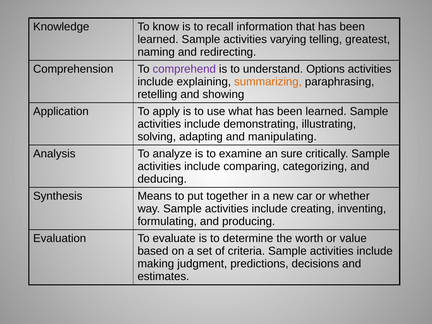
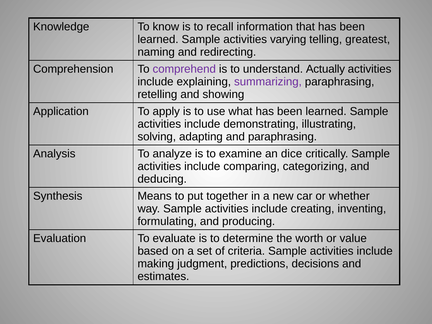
Options: Options -> Actually
summarizing colour: orange -> purple
and manipulating: manipulating -> paraphrasing
sure: sure -> dice
